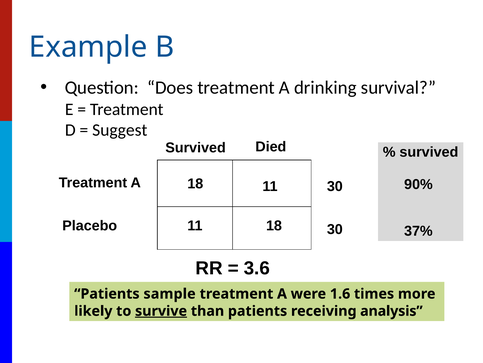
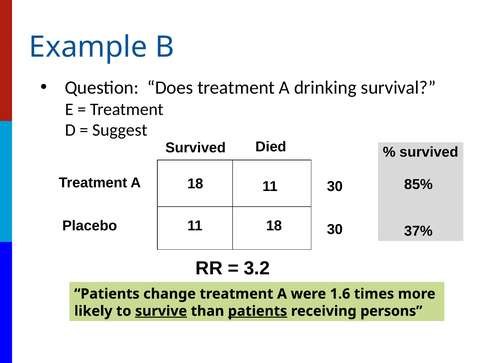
90%: 90% -> 85%
3.6: 3.6 -> 3.2
sample: sample -> change
patients at (258, 310) underline: none -> present
analysis: analysis -> persons
